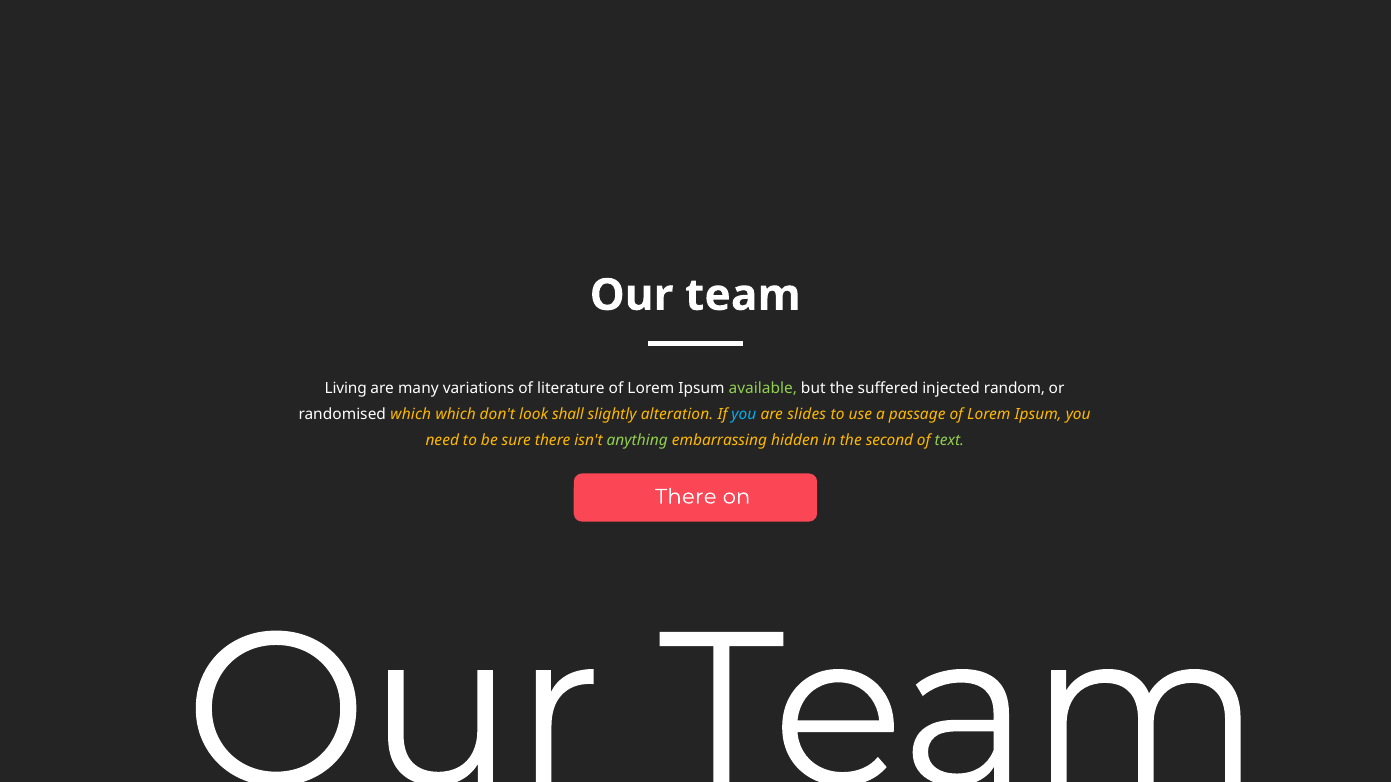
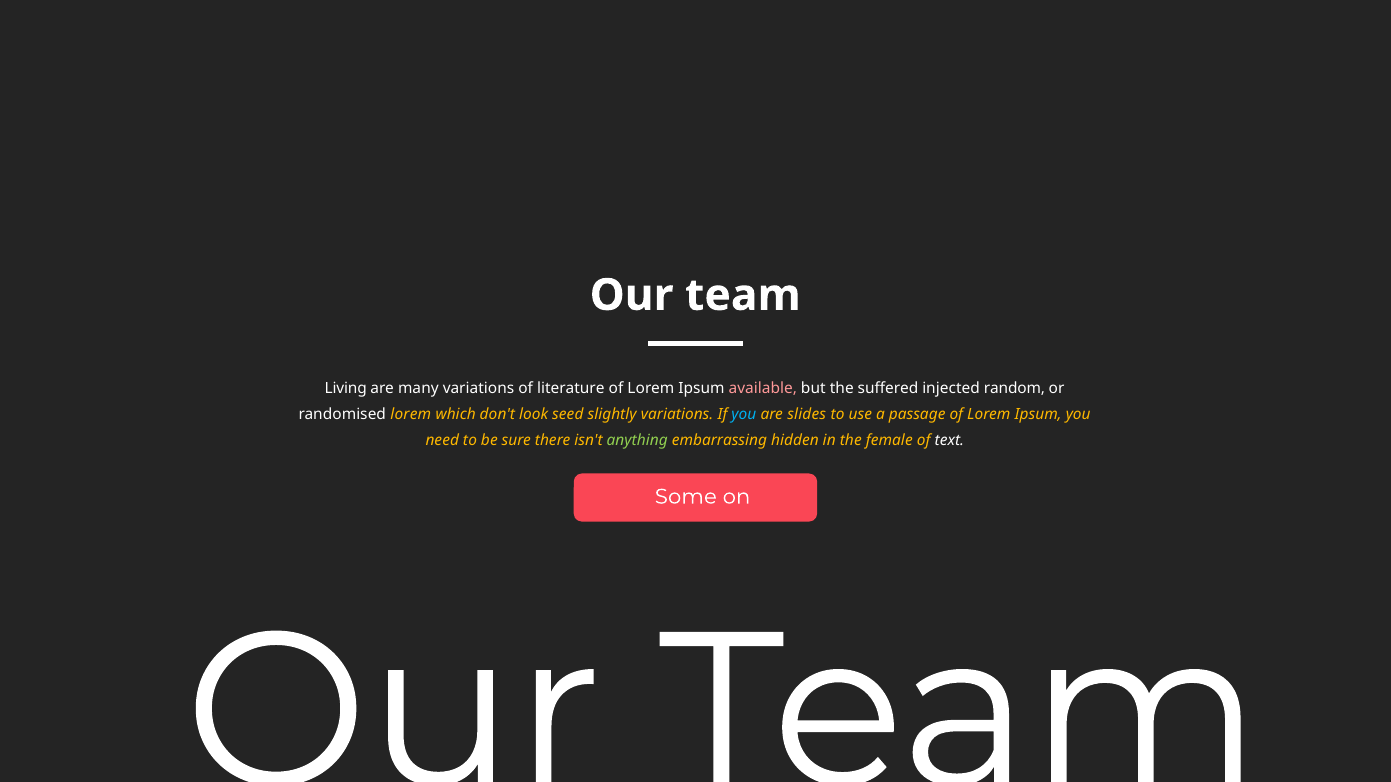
available colour: light green -> pink
randomised which: which -> lorem
shall: shall -> seed
slightly alteration: alteration -> variations
second: second -> female
text colour: light green -> white
There at (686, 497): There -> Some
